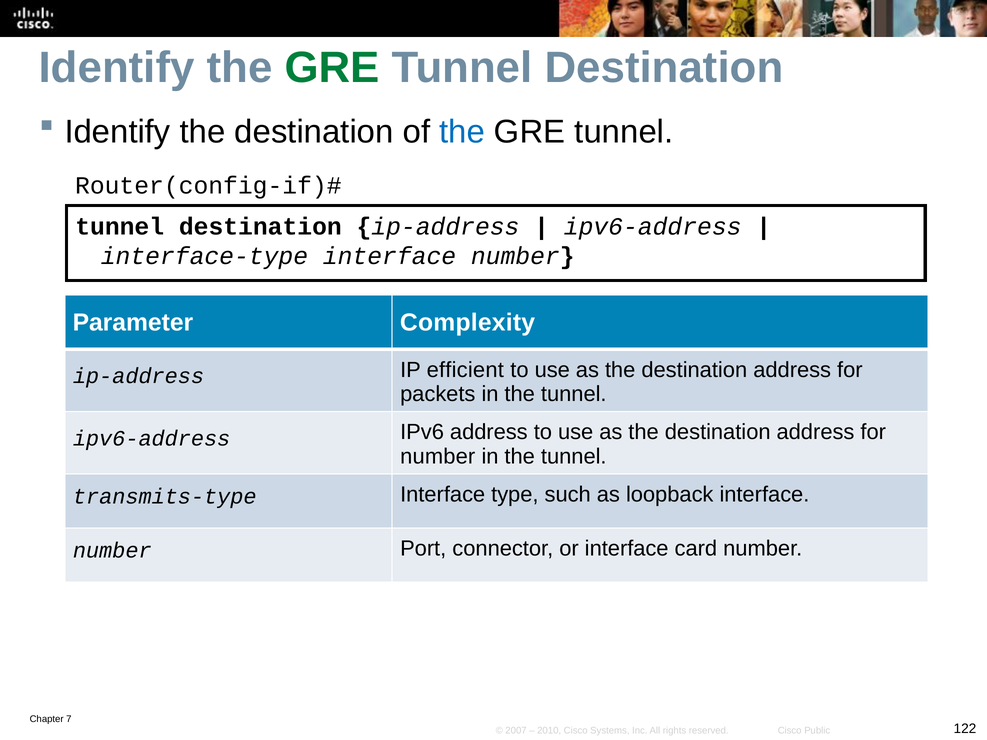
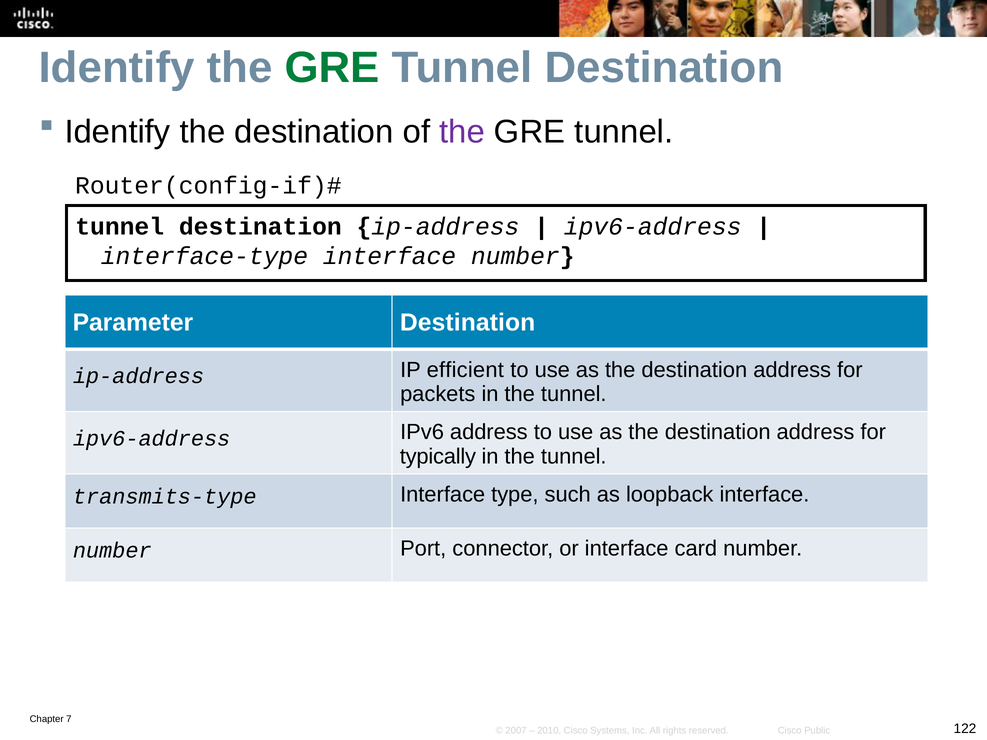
the at (462, 132) colour: blue -> purple
Parameter Complexity: Complexity -> Destination
number at (438, 457): number -> typically
